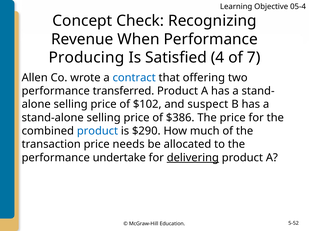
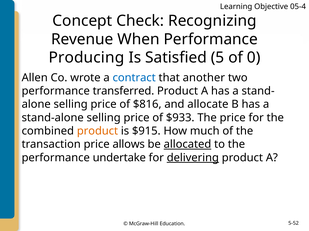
4: 4 -> 5
7: 7 -> 0
offering: offering -> another
$102: $102 -> $816
suspect: suspect -> allocate
$386: $386 -> $933
product at (97, 131) colour: blue -> orange
$290: $290 -> $915
needs: needs -> allows
allocated underline: none -> present
